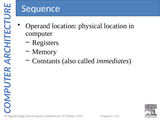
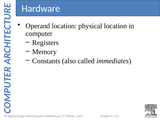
Sequence: Sequence -> Hardware
